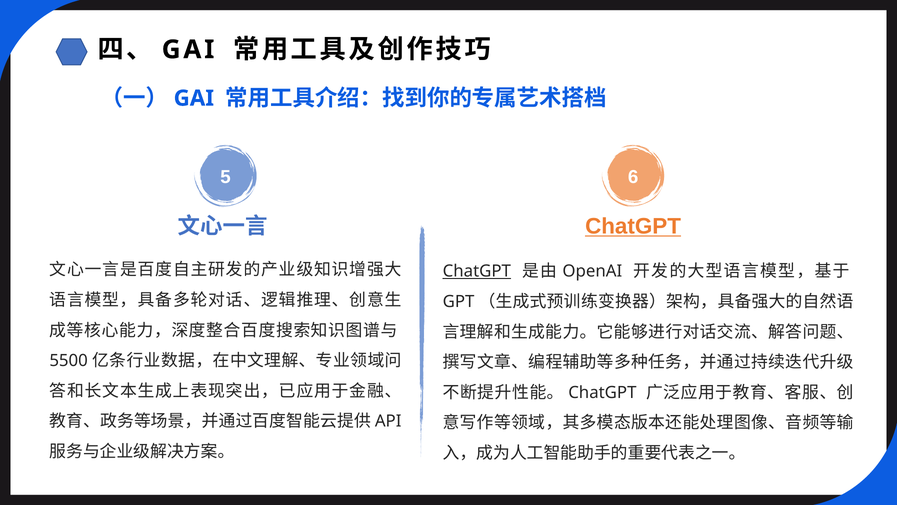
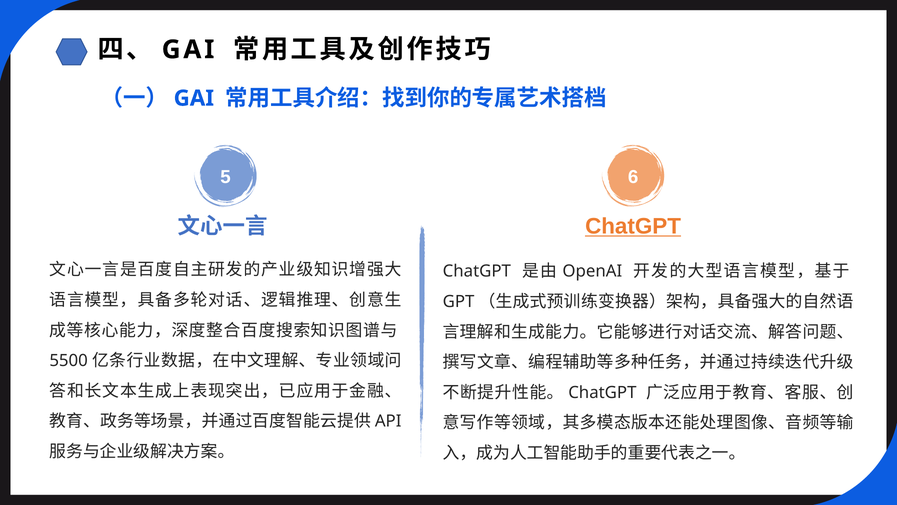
ChatGPT at (477, 271) underline: present -> none
